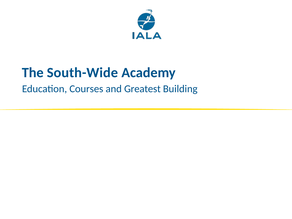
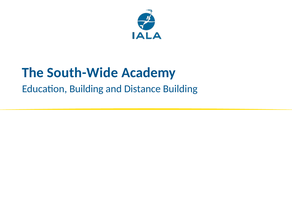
Education Courses: Courses -> Building
Greatest: Greatest -> Distance
